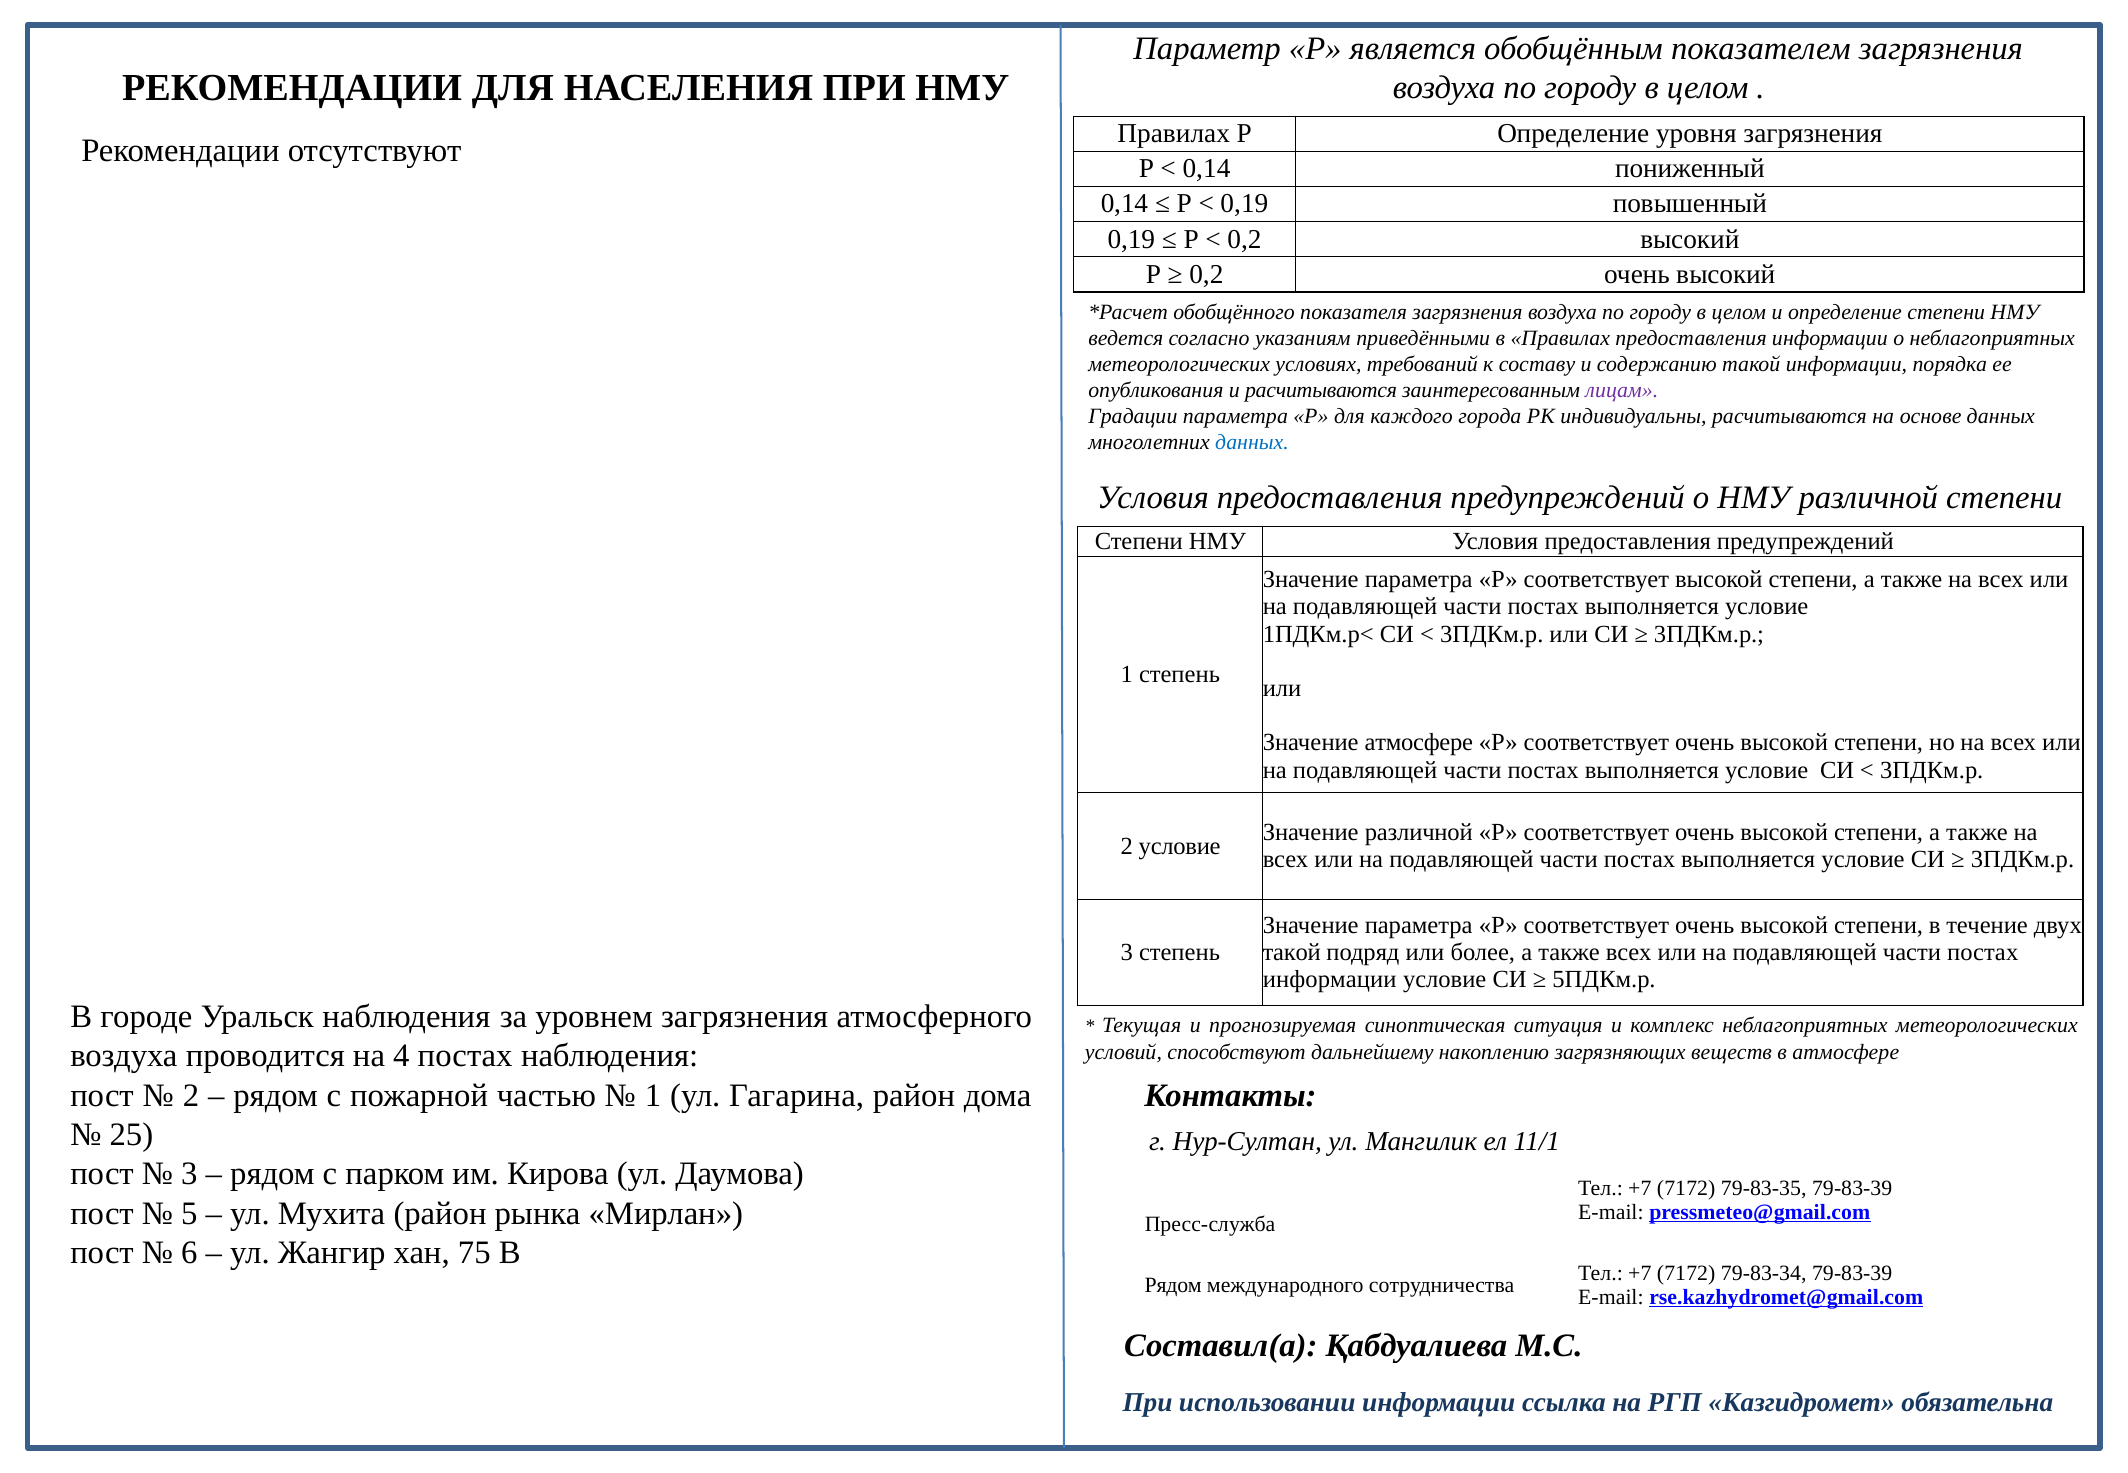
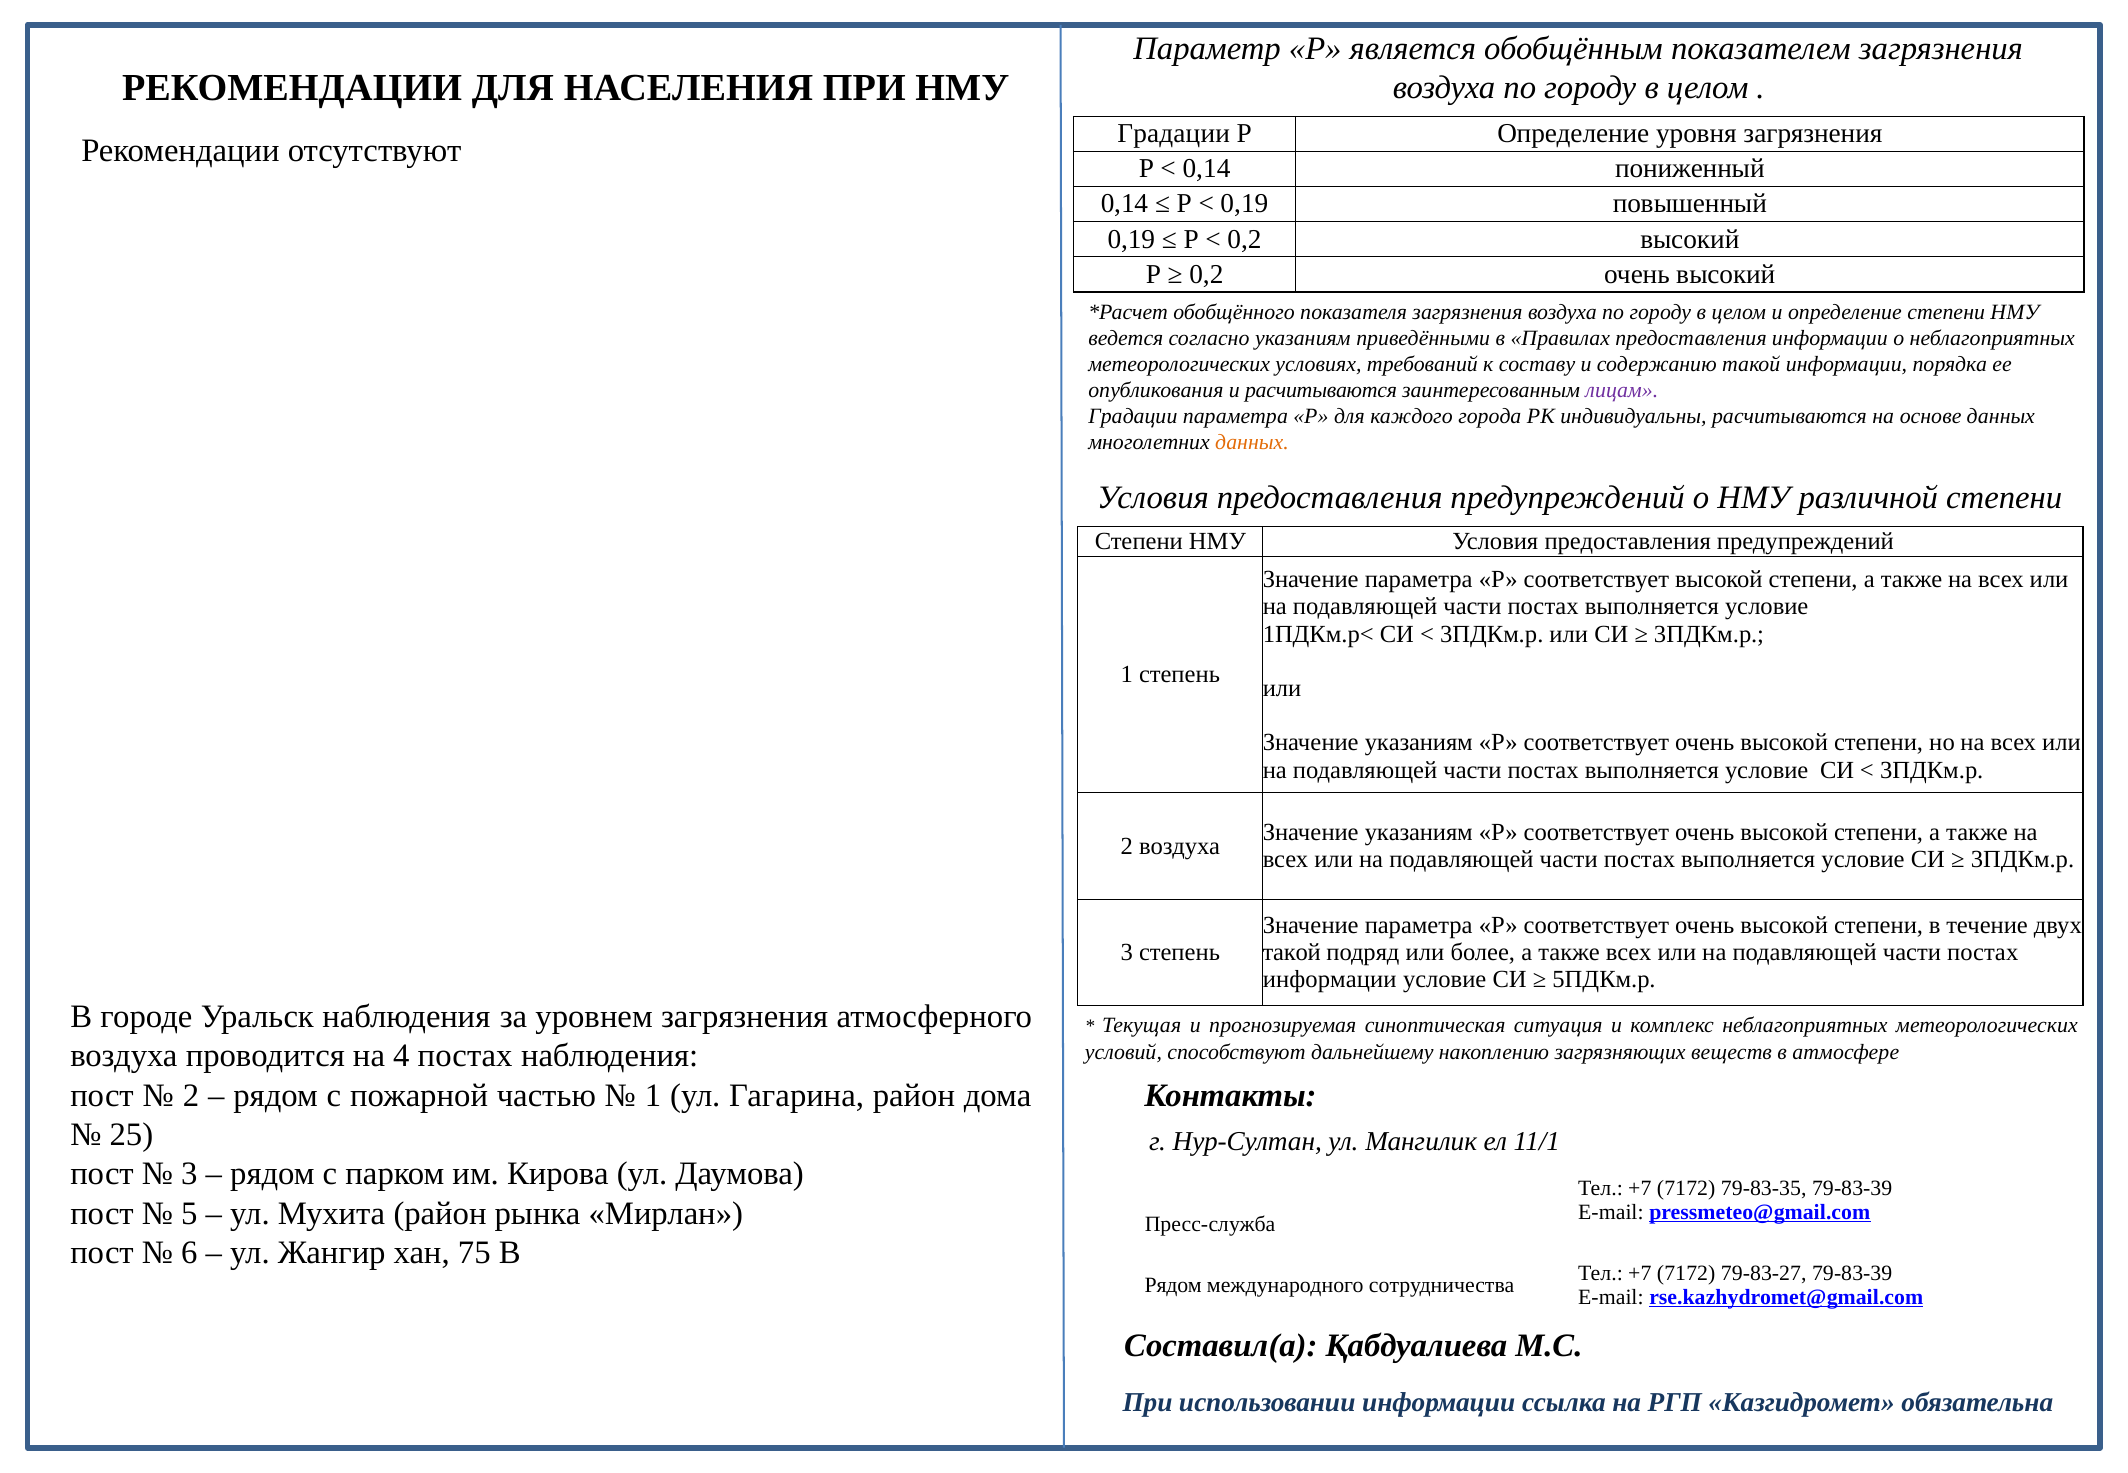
Правилах at (1174, 134): Правилах -> Градации
данных at (1252, 443) colour: blue -> orange
атмосфере at (1419, 743): атмосфере -> указаниям
различной at (1419, 833): различной -> указаниям
2 условие: условие -> воздуха
79-83-34: 79-83-34 -> 79-83-27
